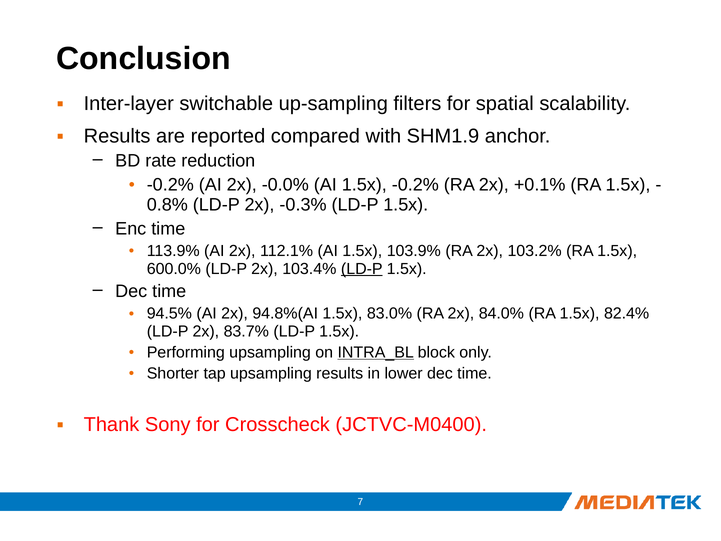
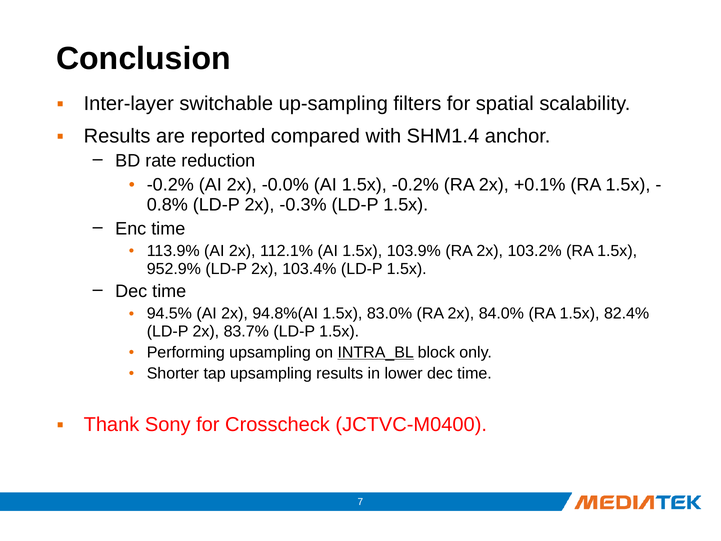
SHM1.9: SHM1.9 -> SHM1.4
600.0%: 600.0% -> 952.9%
LD-P at (362, 269) underline: present -> none
